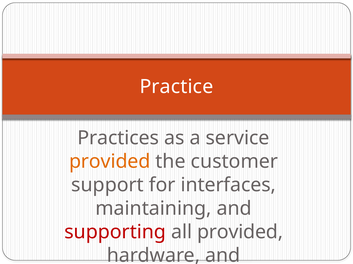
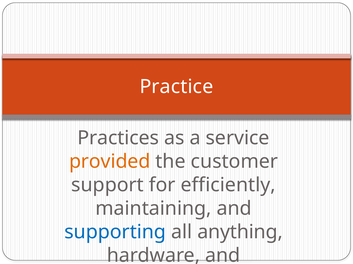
interfaces: interfaces -> efficiently
supporting colour: red -> blue
all provided: provided -> anything
